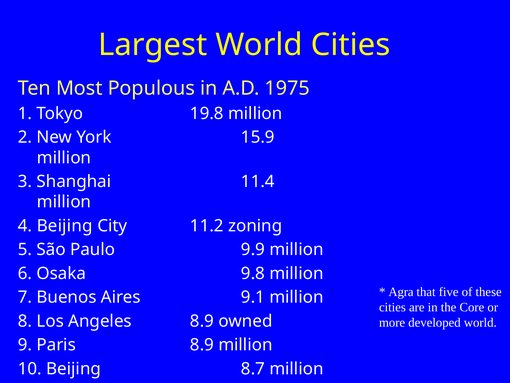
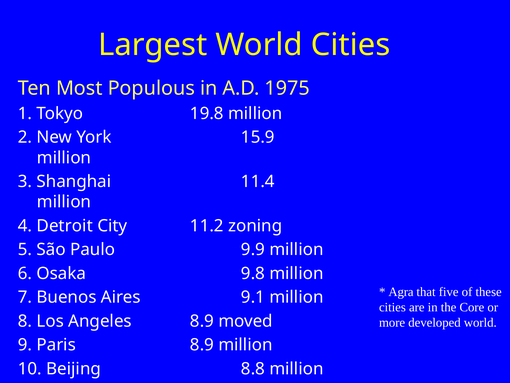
4 Beijing: Beijing -> Detroit
owned: owned -> moved
8.7: 8.7 -> 8.8
